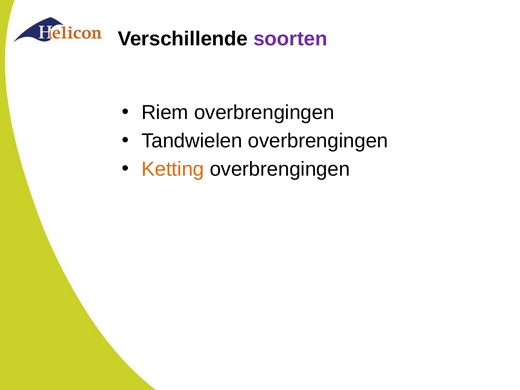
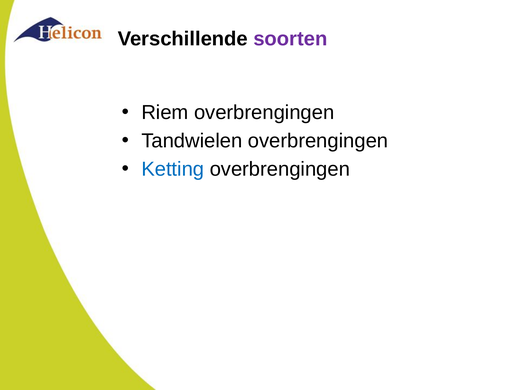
Ketting colour: orange -> blue
